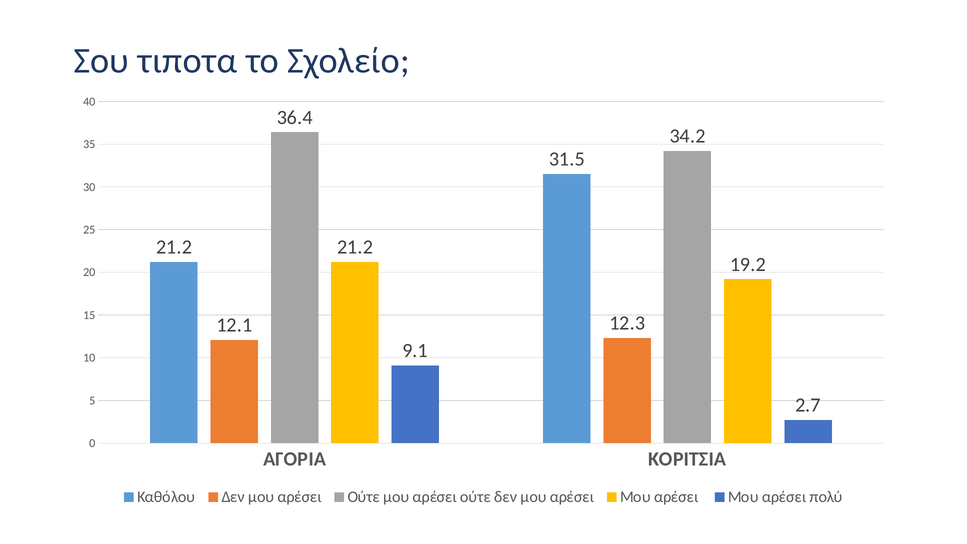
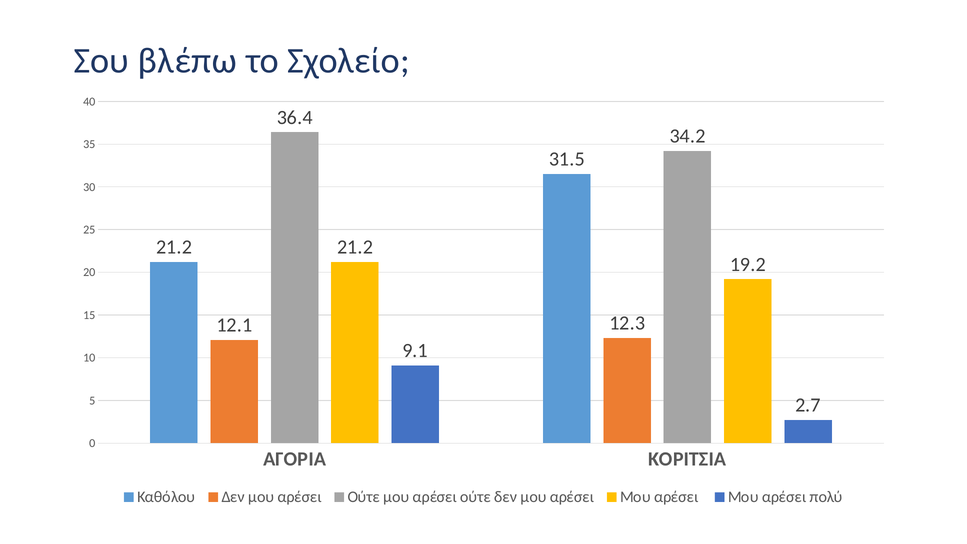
τιποτα: τιποτα -> βλέπω
